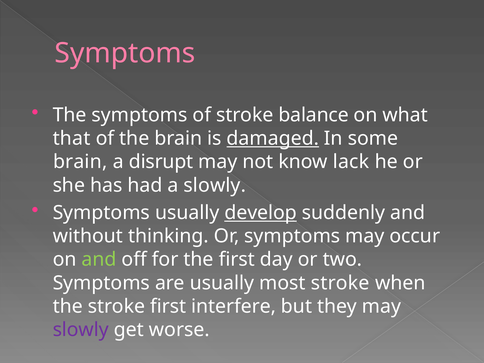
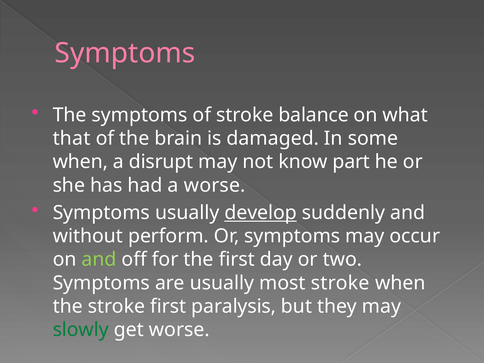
damaged underline: present -> none
brain at (80, 162): brain -> when
lack: lack -> part
a slowly: slowly -> worse
thinking: thinking -> perform
interfere: interfere -> paralysis
slowly at (81, 330) colour: purple -> green
